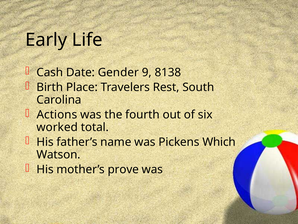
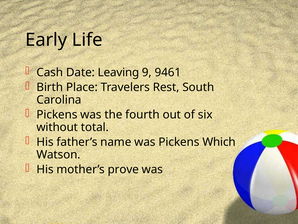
Gender: Gender -> Leaving
8138: 8138 -> 9461
Actions at (57, 114): Actions -> Pickens
worked: worked -> without
